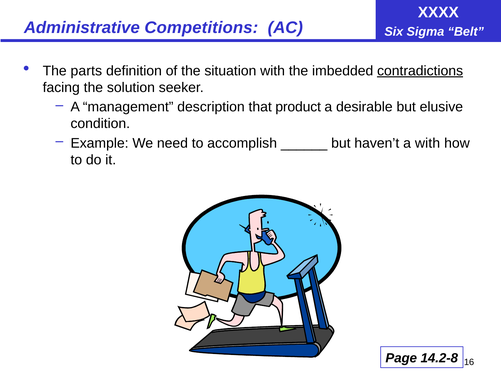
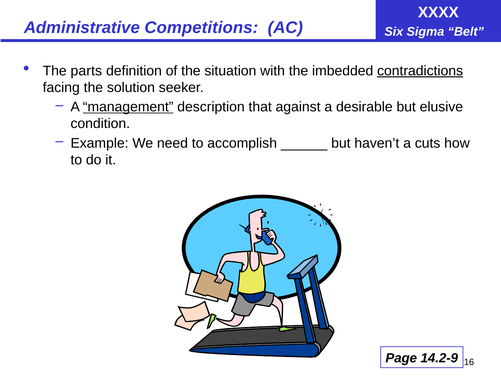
management underline: none -> present
product: product -> against
a with: with -> cuts
14.2-8: 14.2-8 -> 14.2-9
